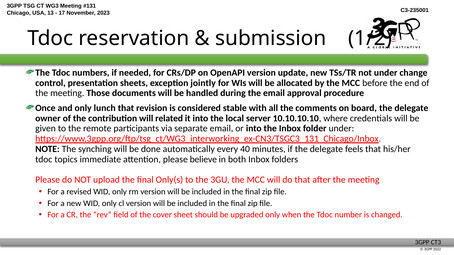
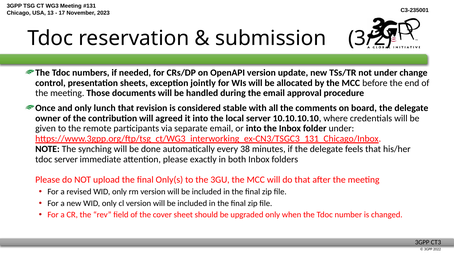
1/2: 1/2 -> 3/2
related: related -> agreed
40: 40 -> 38
tdoc topics: topics -> server
believe: believe -> exactly
